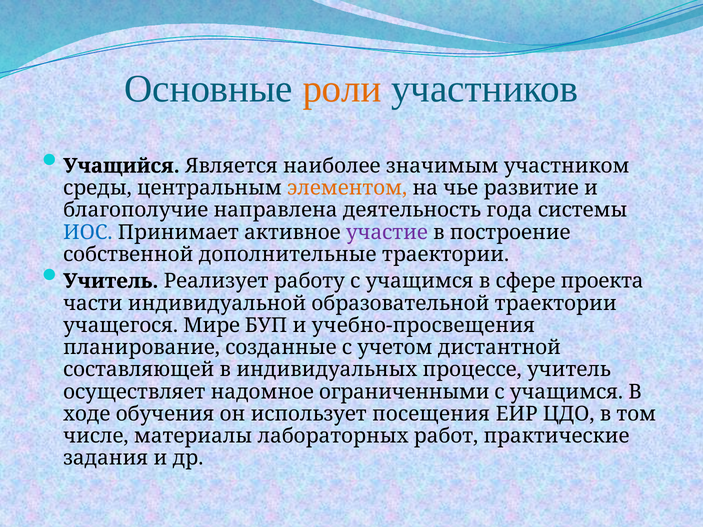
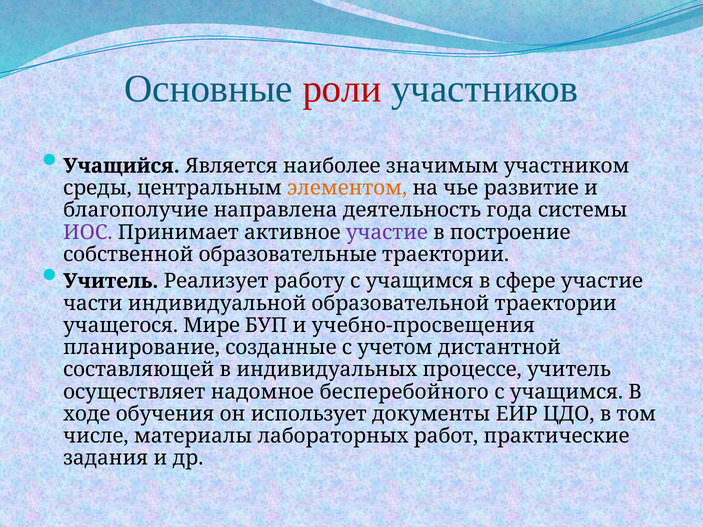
роли colour: orange -> red
ИОС colour: blue -> purple
дополнительные: дополнительные -> образовательные
сфере проекта: проекта -> участие
ограниченными: ограниченными -> бесперебойного
посещения: посещения -> документы
